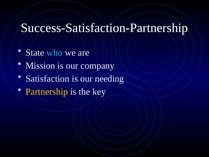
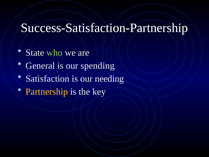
who colour: light blue -> light green
Mission: Mission -> General
company: company -> spending
